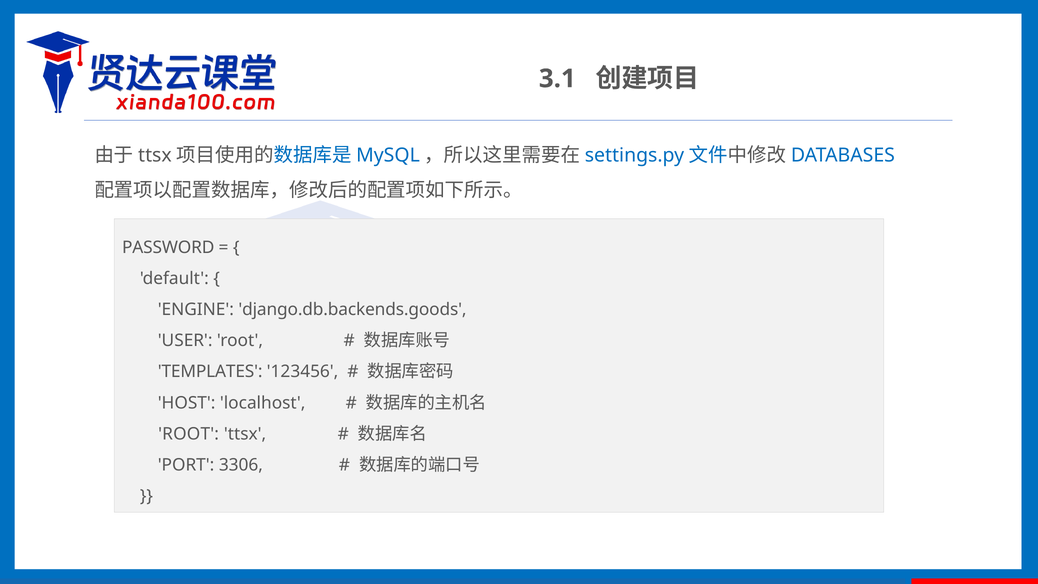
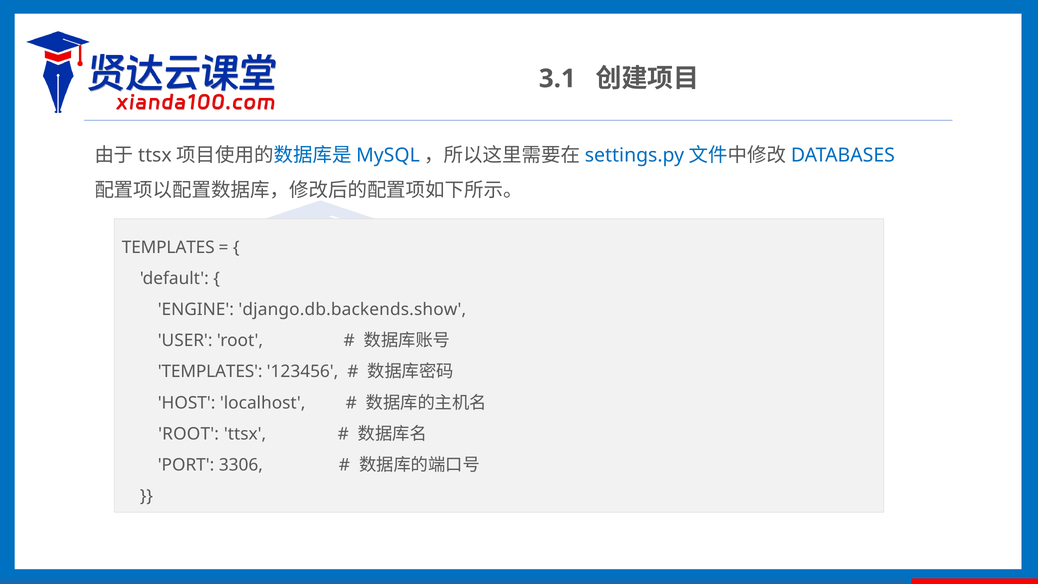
PASSWORD at (168, 247): PASSWORD -> TEMPLATES
django.db.backends.goods: django.db.backends.goods -> django.db.backends.show
